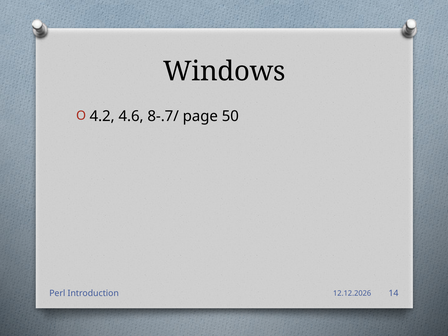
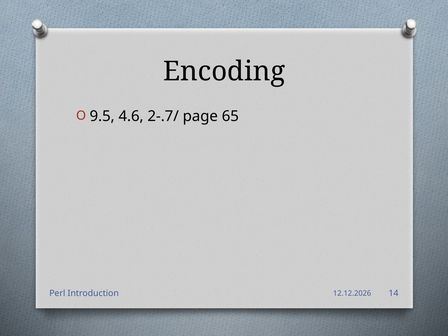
Windows: Windows -> Encoding
4.2: 4.2 -> 9.5
8-.7/: 8-.7/ -> 2-.7/
50: 50 -> 65
